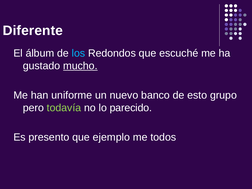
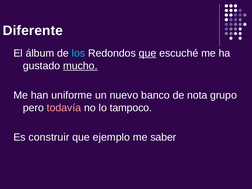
que at (148, 53) underline: none -> present
esto: esto -> nota
todavía colour: light green -> pink
parecido: parecido -> tampoco
presento: presento -> construir
todos: todos -> saber
